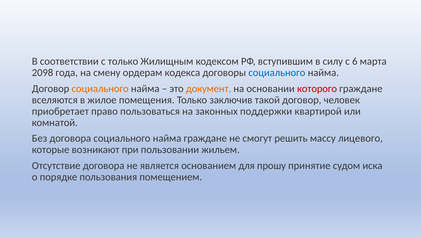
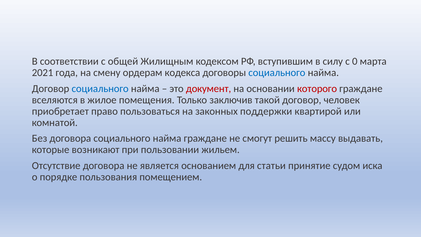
с только: только -> общей
6: 6 -> 0
2098: 2098 -> 2021
социального at (100, 89) colour: orange -> blue
документ colour: orange -> red
лицевого: лицевого -> выдавать
прошу: прошу -> статьи
